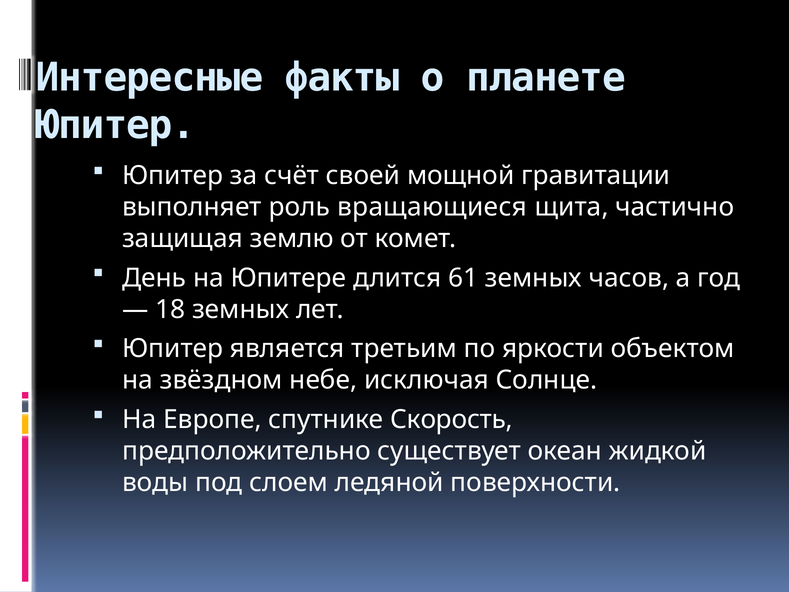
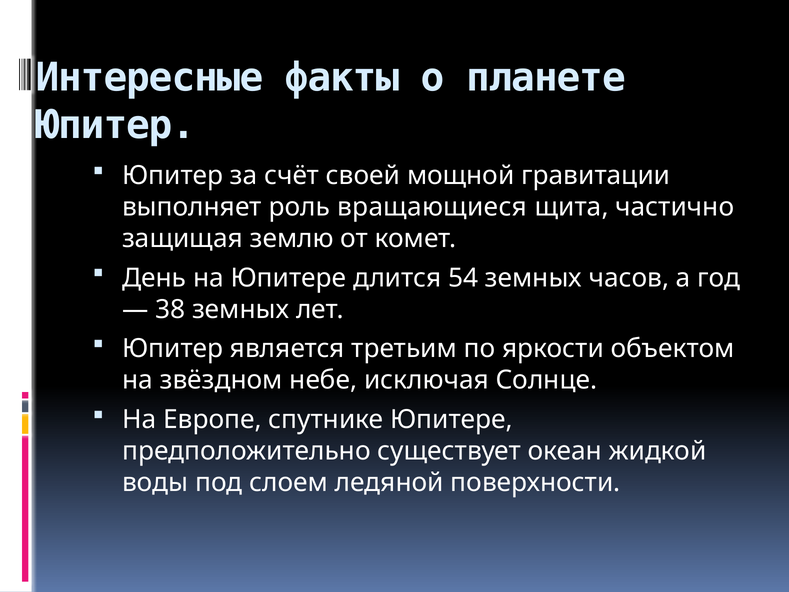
61: 61 -> 54
18: 18 -> 38
спутнике Скорость: Скорость -> Юпитере
